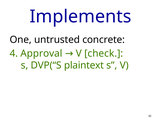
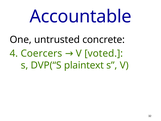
Implements: Implements -> Accountable
Approval: Approval -> Coercers
check: check -> voted
